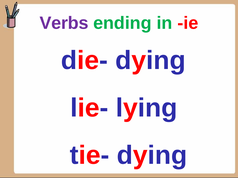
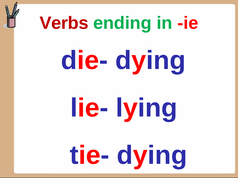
Verbs colour: purple -> red
